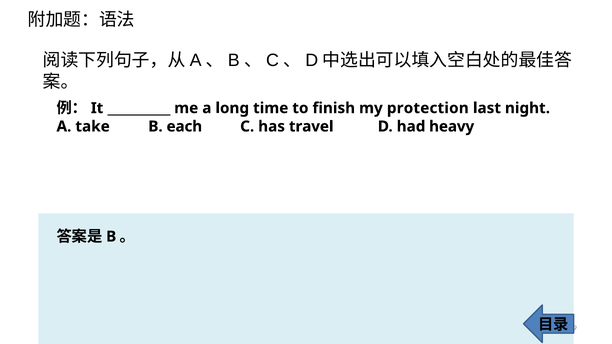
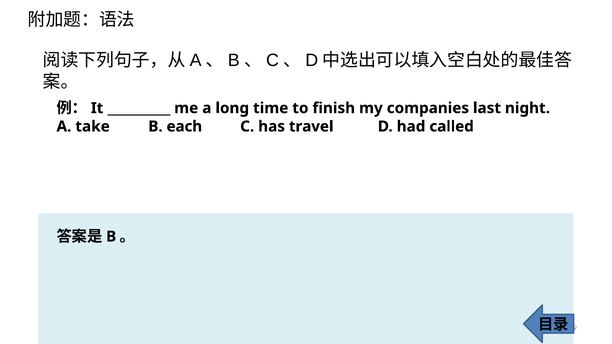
protection: protection -> companies
heavy: heavy -> called
